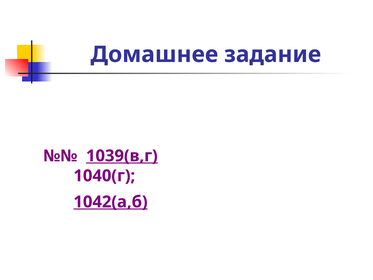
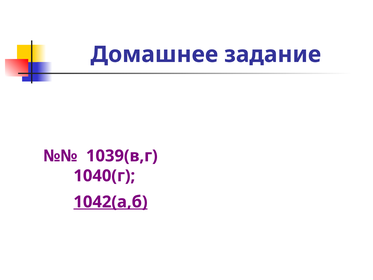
1039(в,г underline: present -> none
